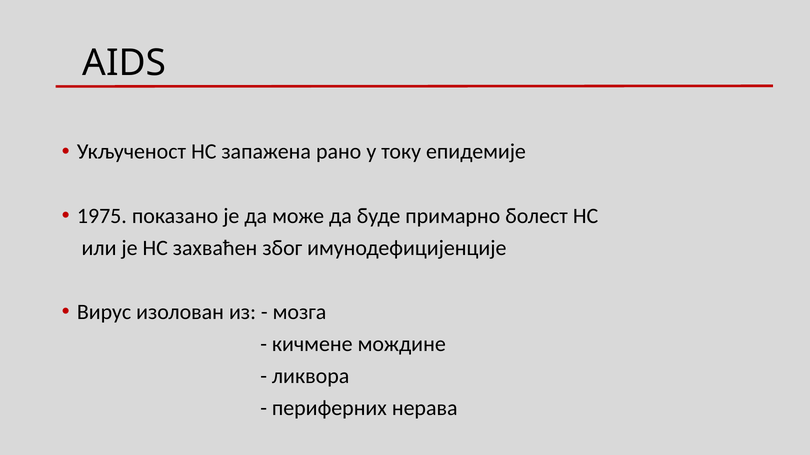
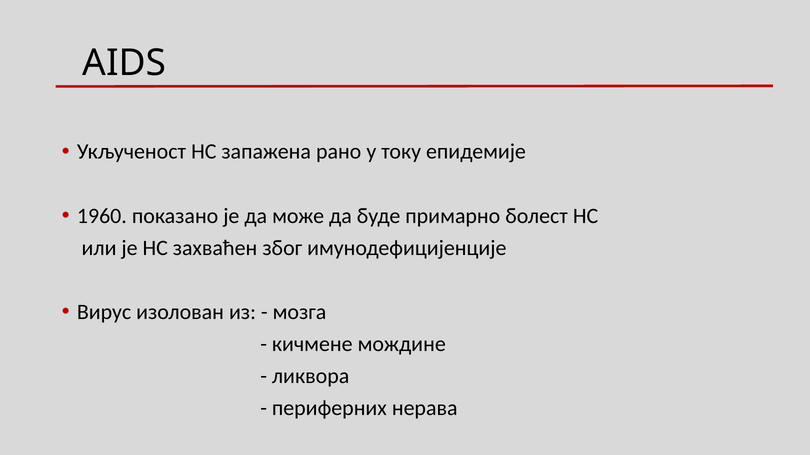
1975: 1975 -> 1960
